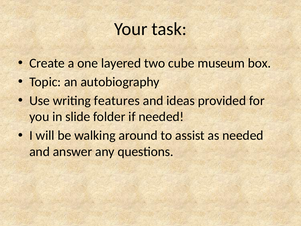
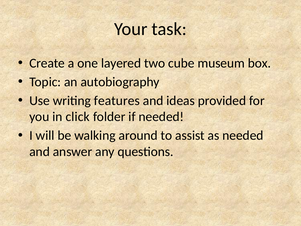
slide: slide -> click
